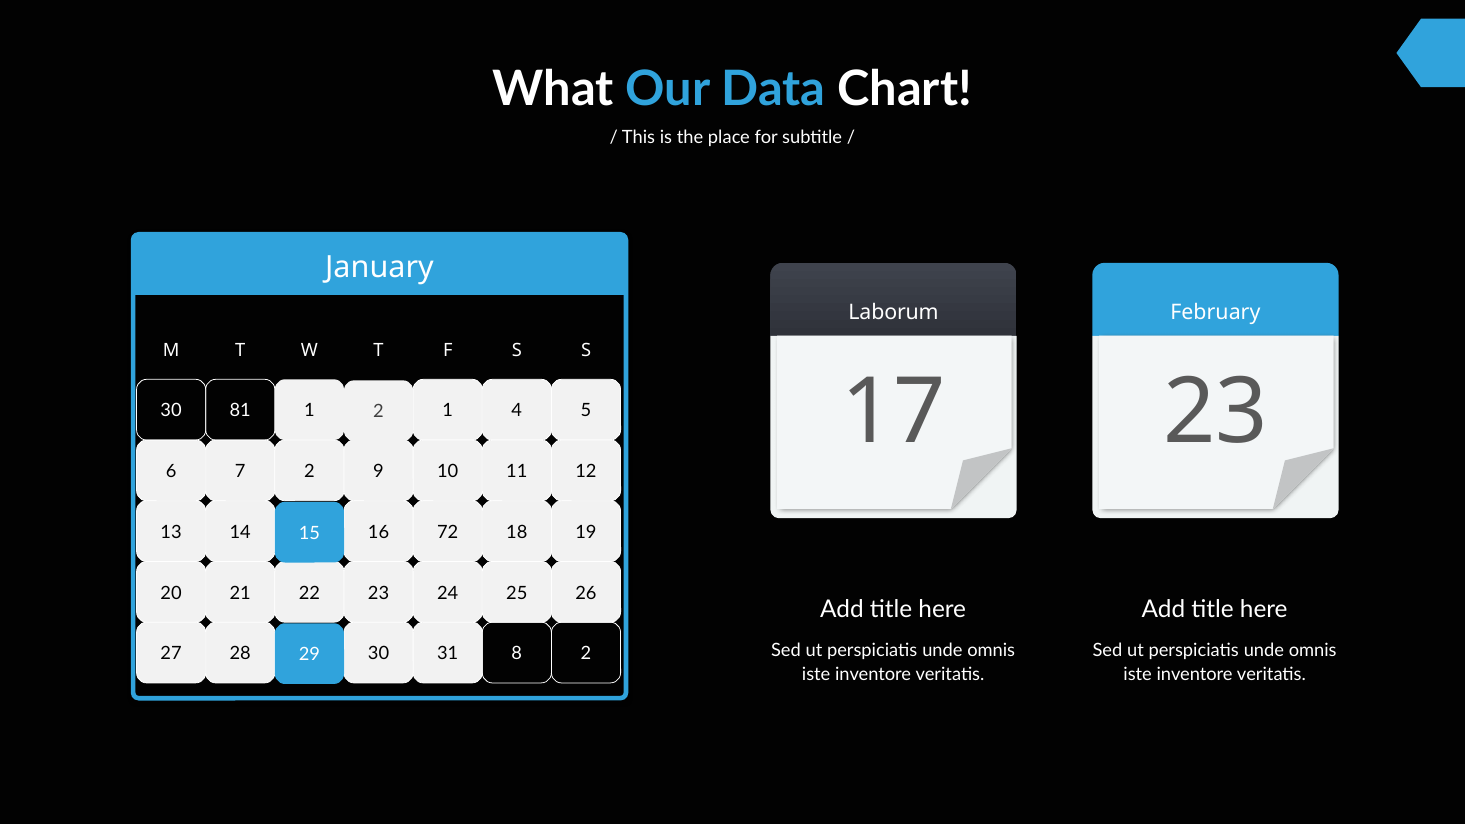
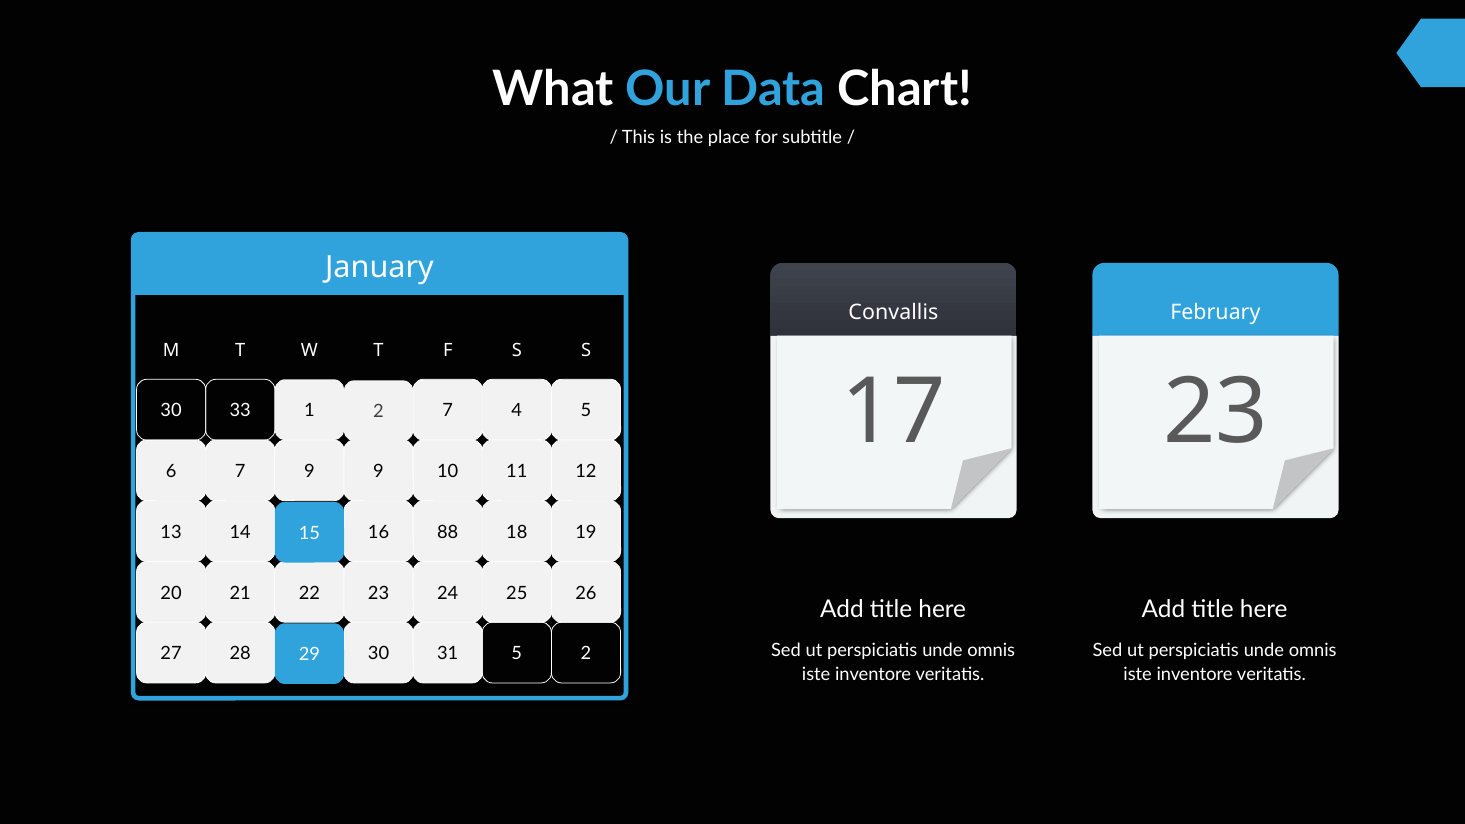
Laborum: Laborum -> Convallis
81: 81 -> 33
1 1: 1 -> 7
7 2: 2 -> 9
72: 72 -> 88
31 8: 8 -> 5
